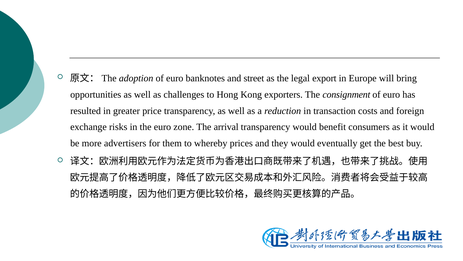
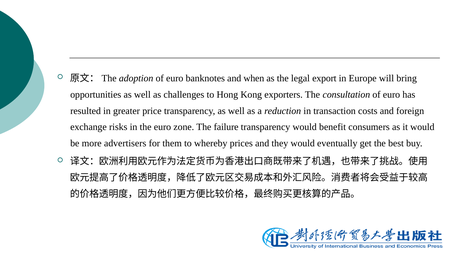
street: street -> when
consignment: consignment -> consultation
arrival: arrival -> failure
